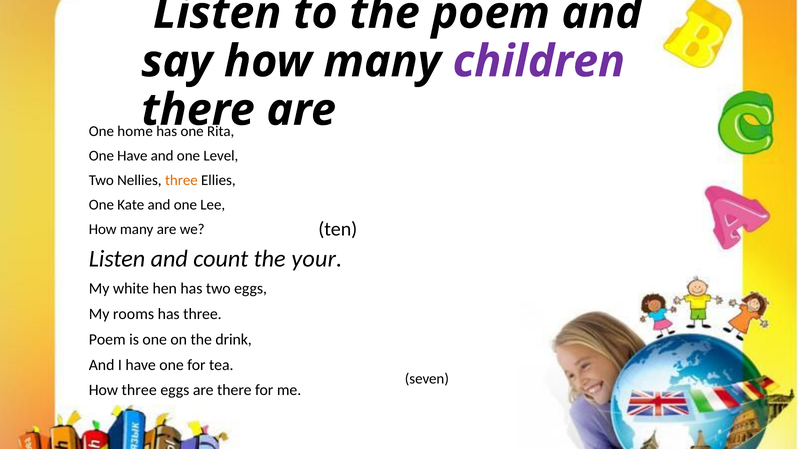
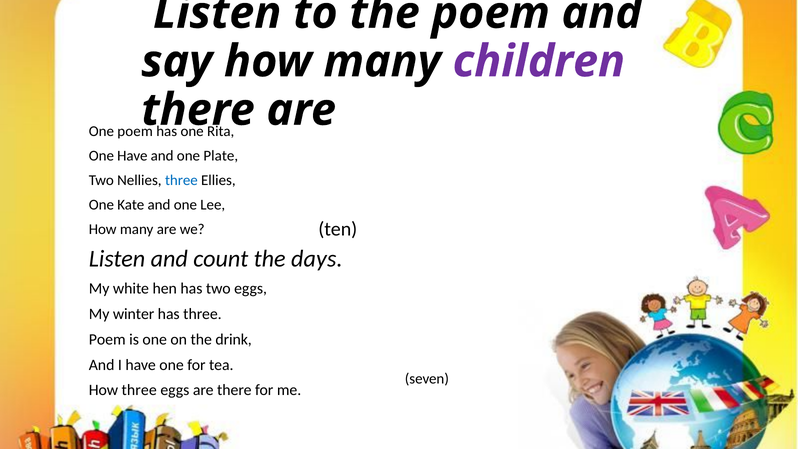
One home: home -> poem
Level: Level -> Plate
three at (181, 180) colour: orange -> blue
your: your -> days
rooms: rooms -> winter
